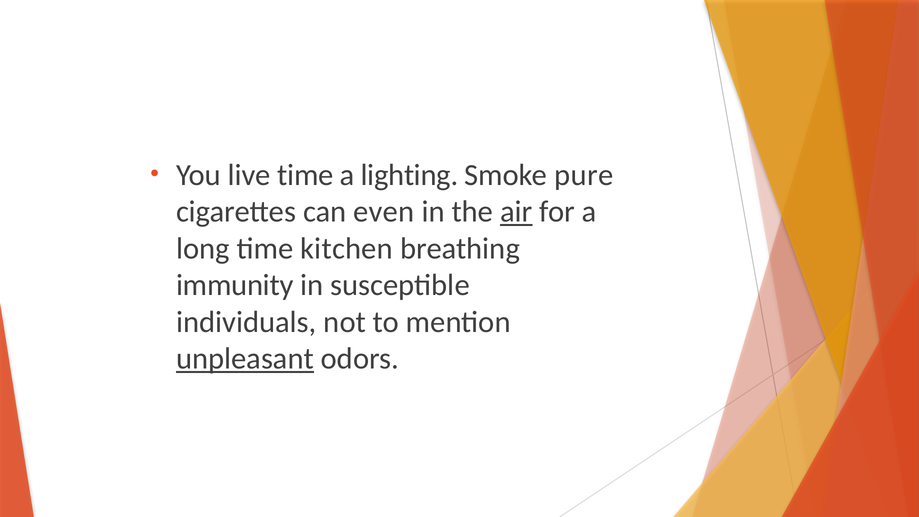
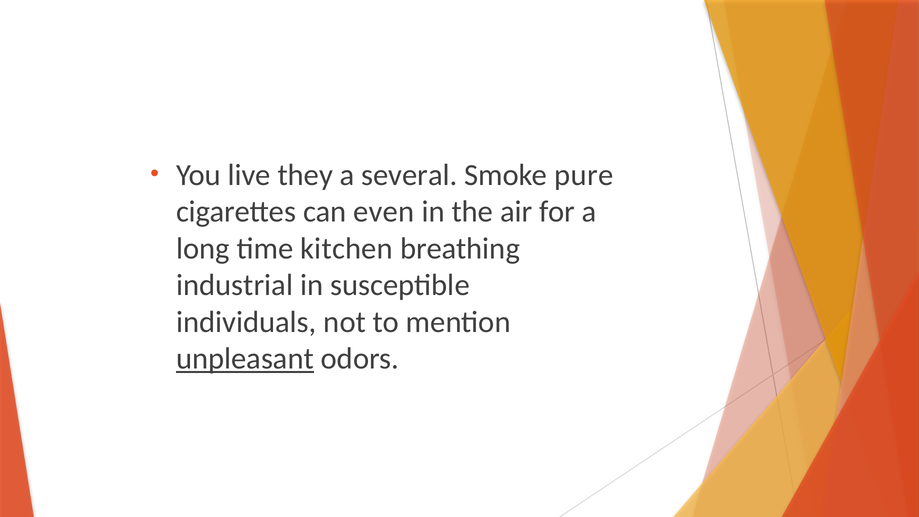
live time: time -> they
lighting: lighting -> several
air underline: present -> none
immunity: immunity -> industrial
